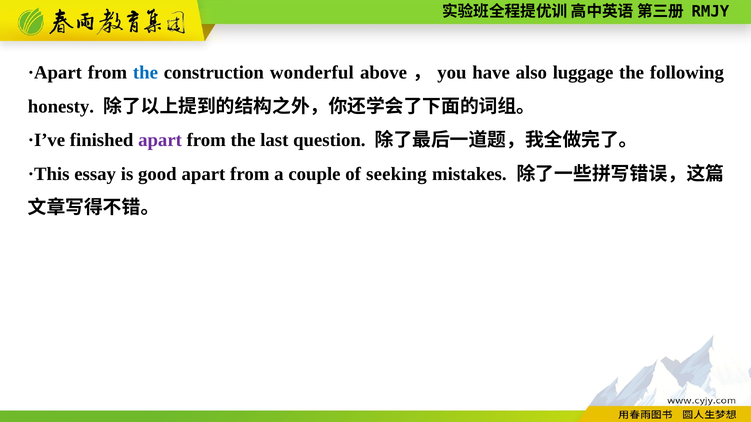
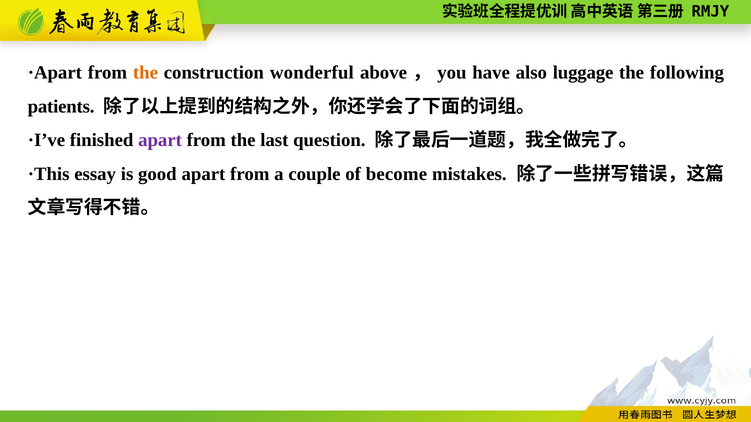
the at (145, 73) colour: blue -> orange
honesty: honesty -> patients
seeking: seeking -> become
